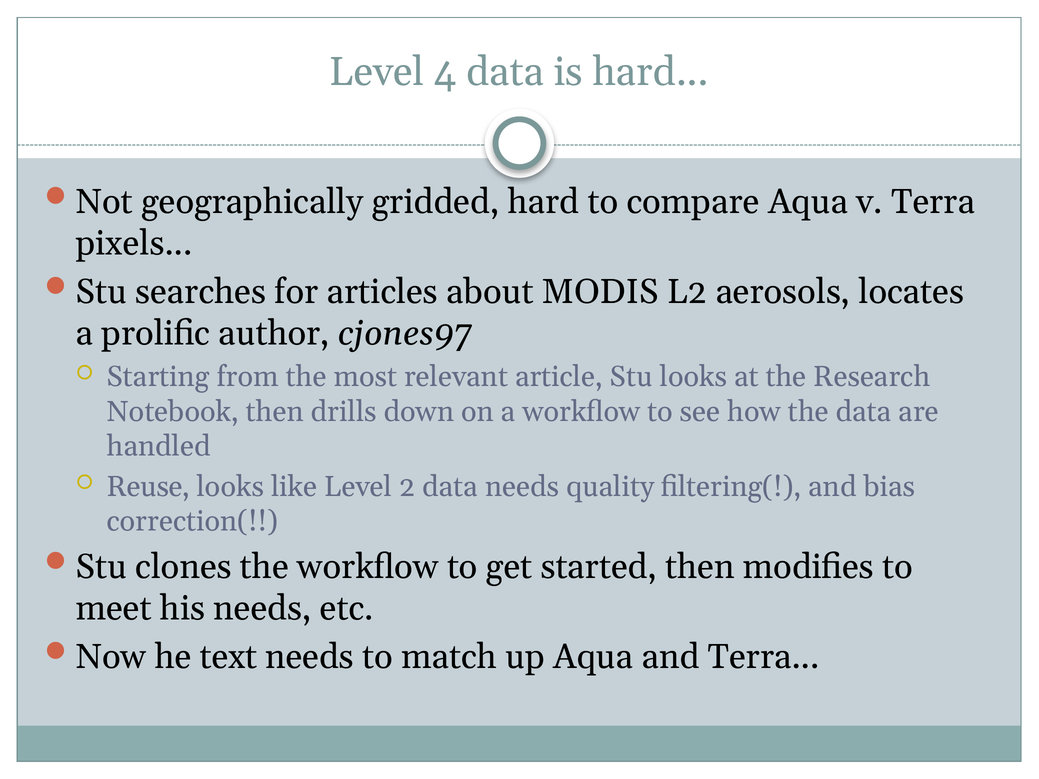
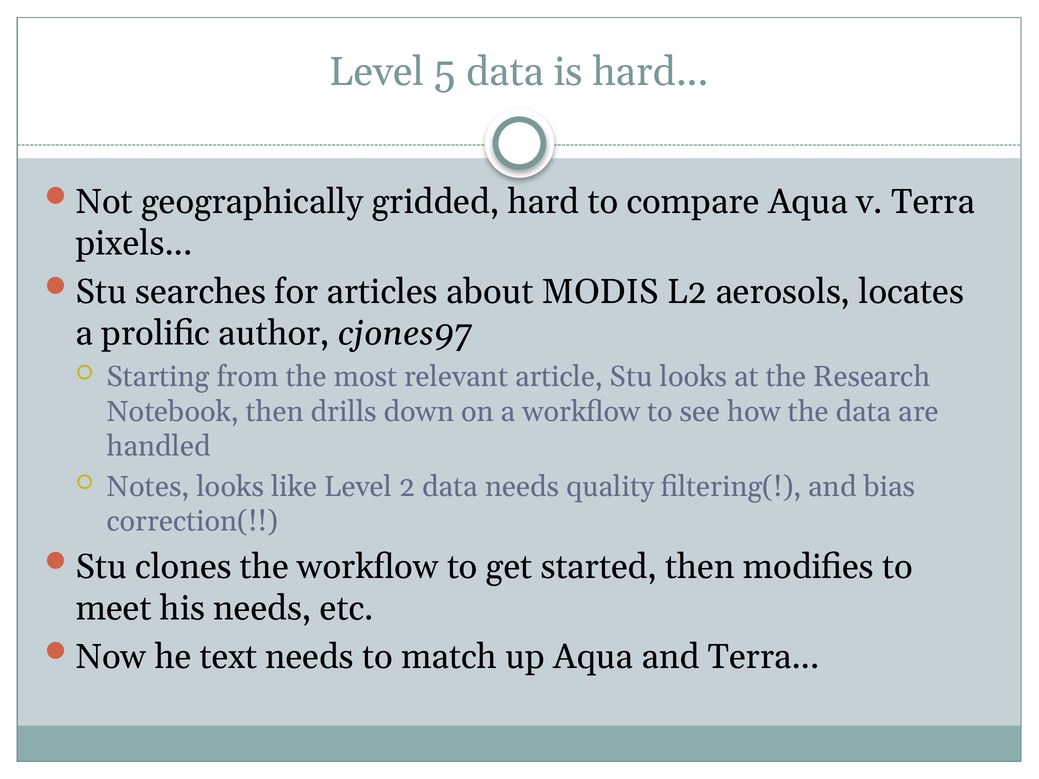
4: 4 -> 5
Reuse: Reuse -> Notes
